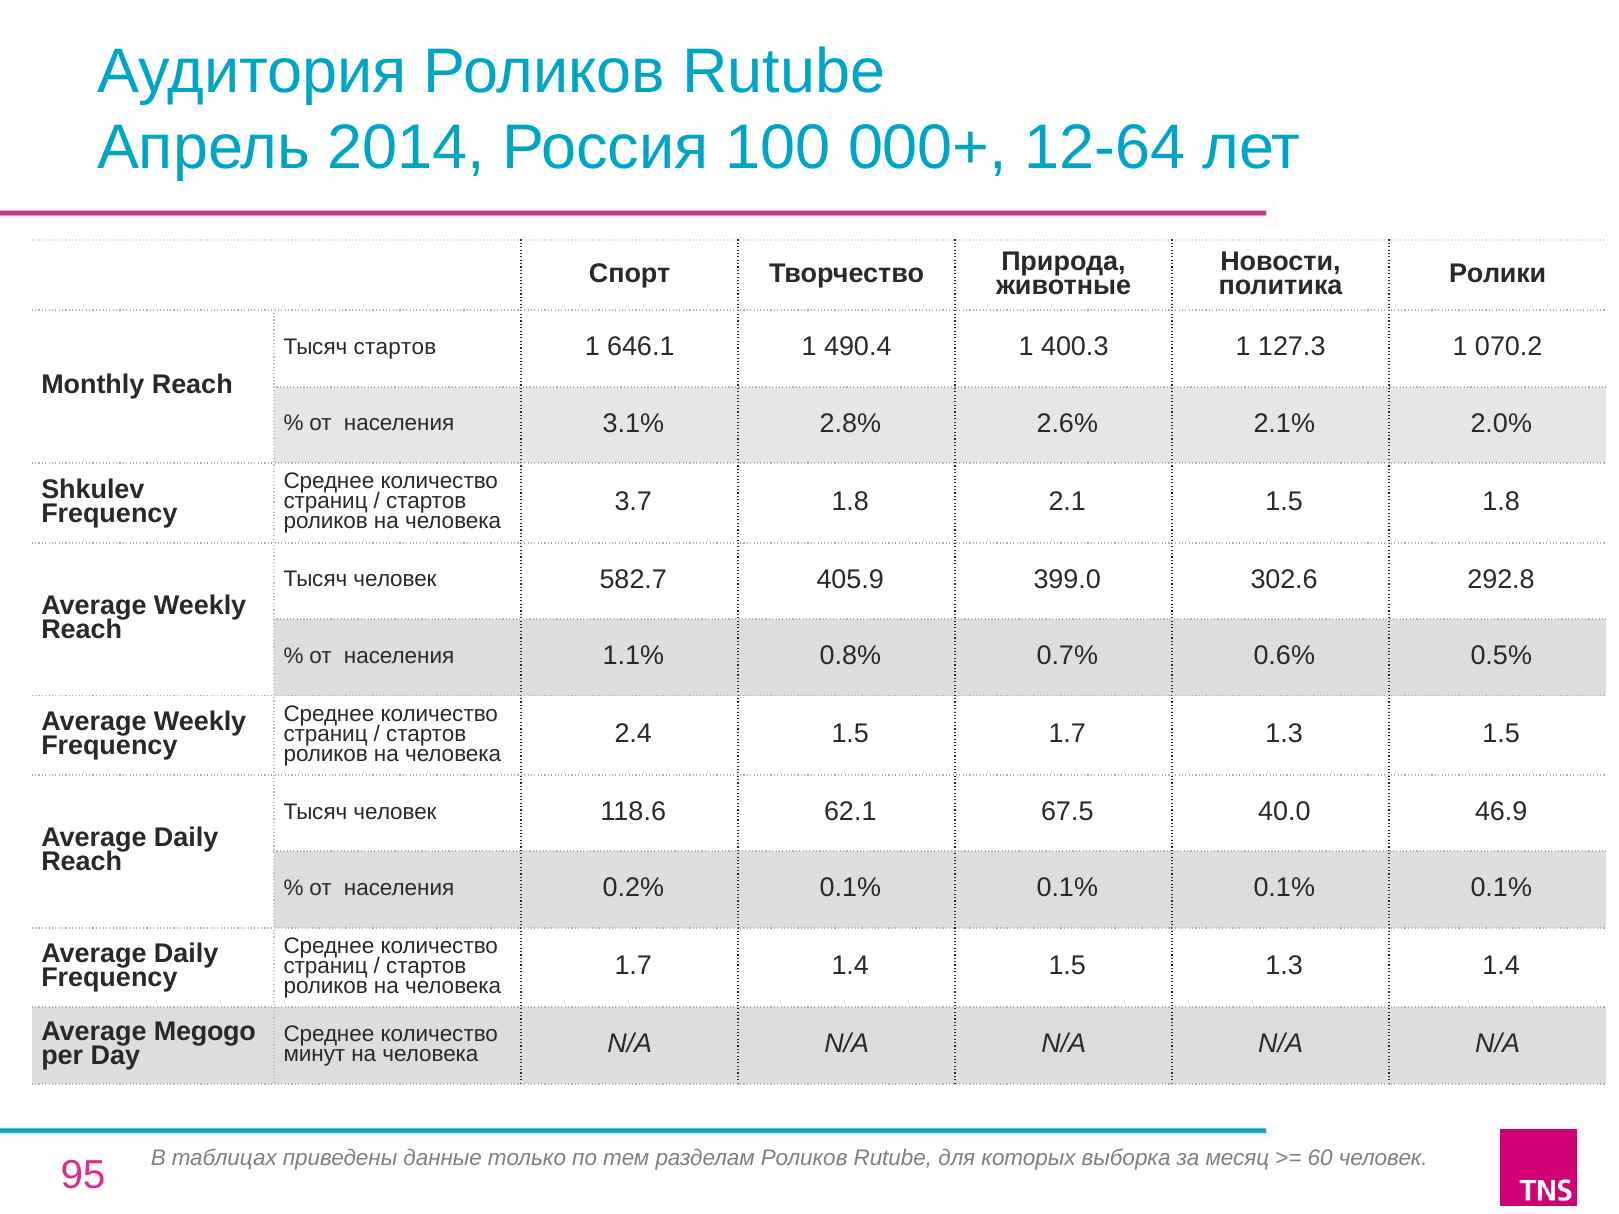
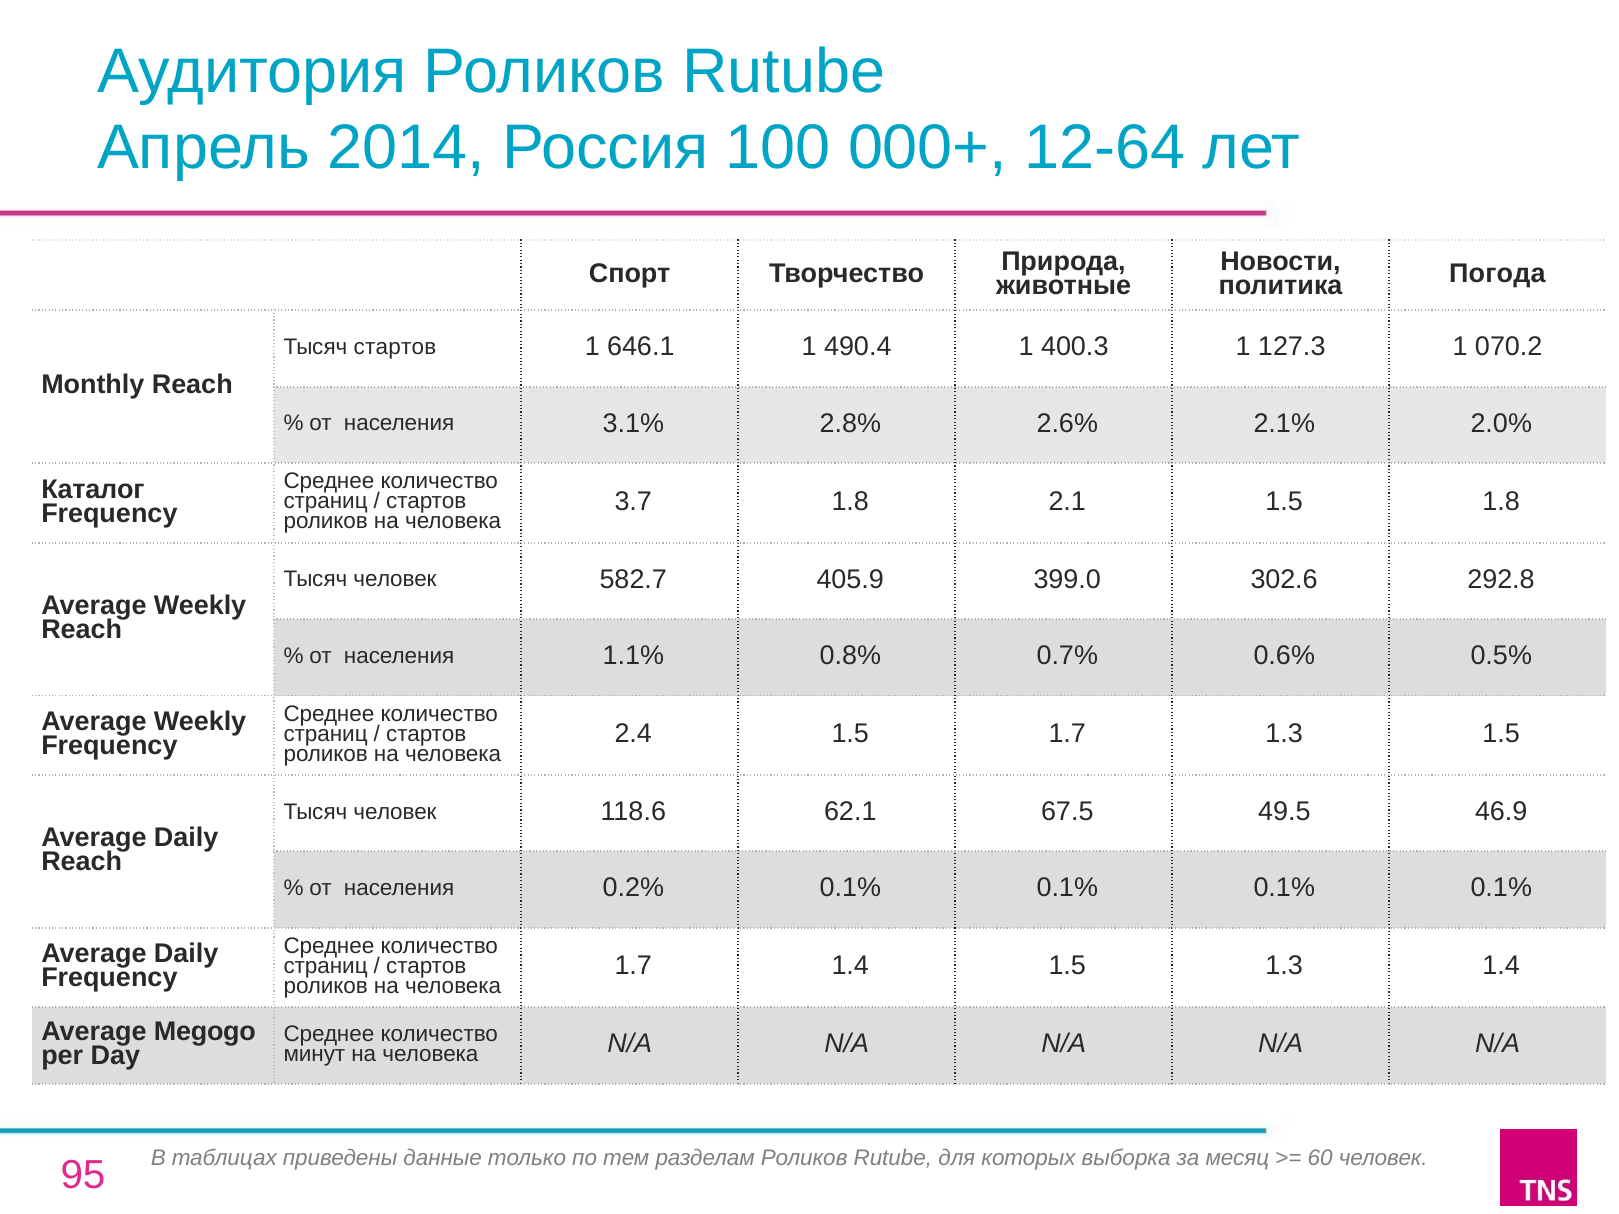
Ролики: Ролики -> Погода
Shkulev: Shkulev -> Каталог
40.0: 40.0 -> 49.5
